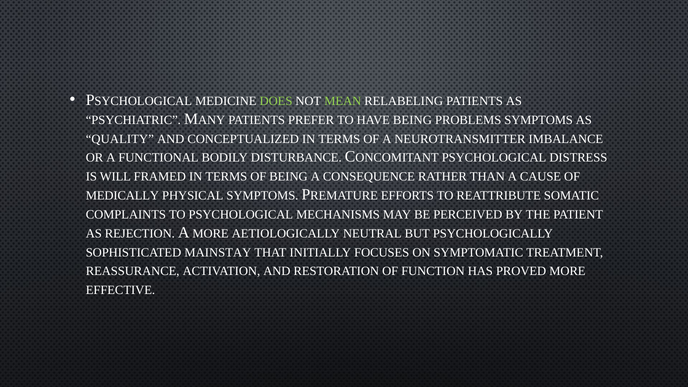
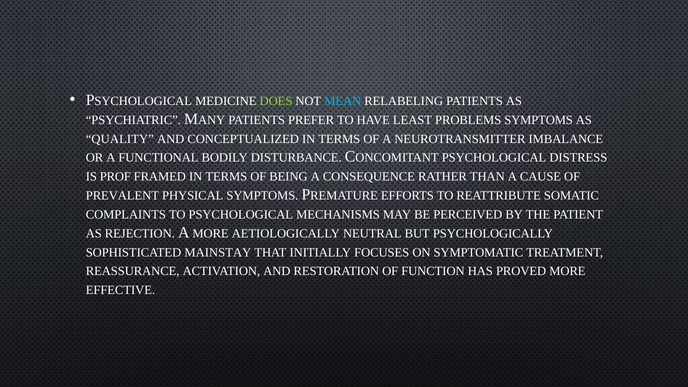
MEAN colour: light green -> light blue
HAVE BEING: BEING -> LEAST
WILL: WILL -> PROF
MEDICALLY: MEDICALLY -> PREVALENT
